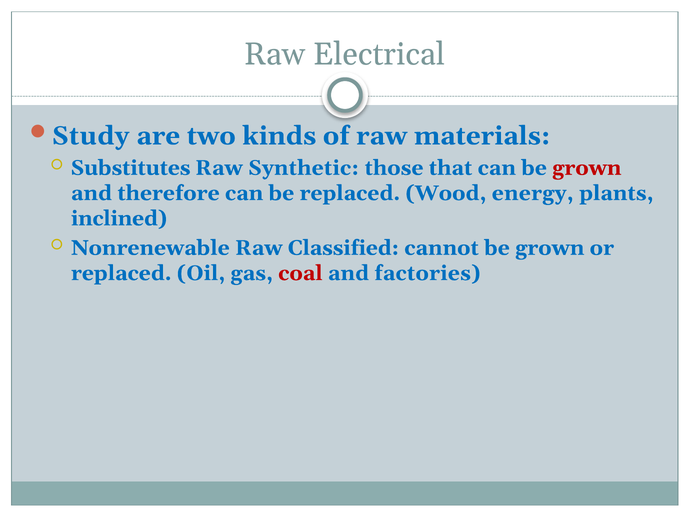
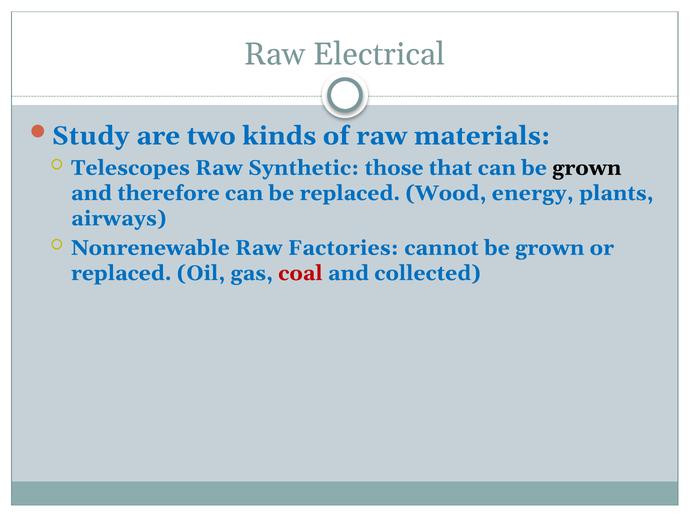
Substitutes: Substitutes -> Telescopes
grown at (587, 168) colour: red -> black
inclined: inclined -> airways
Classified: Classified -> Factories
factories: factories -> collected
